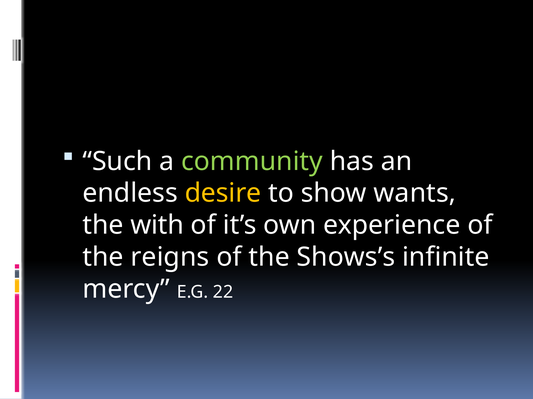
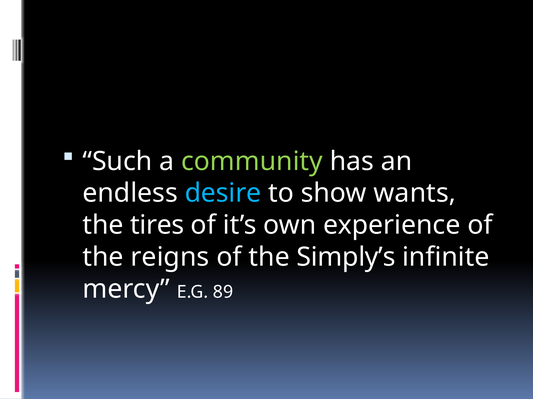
desire colour: yellow -> light blue
with: with -> tires
Shows’s: Shows’s -> Simply’s
22: 22 -> 89
